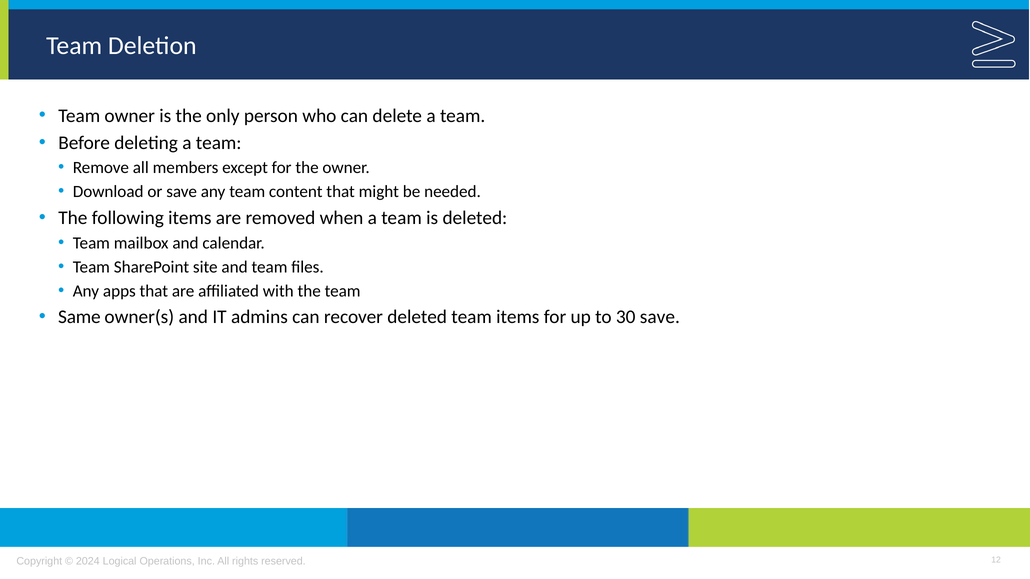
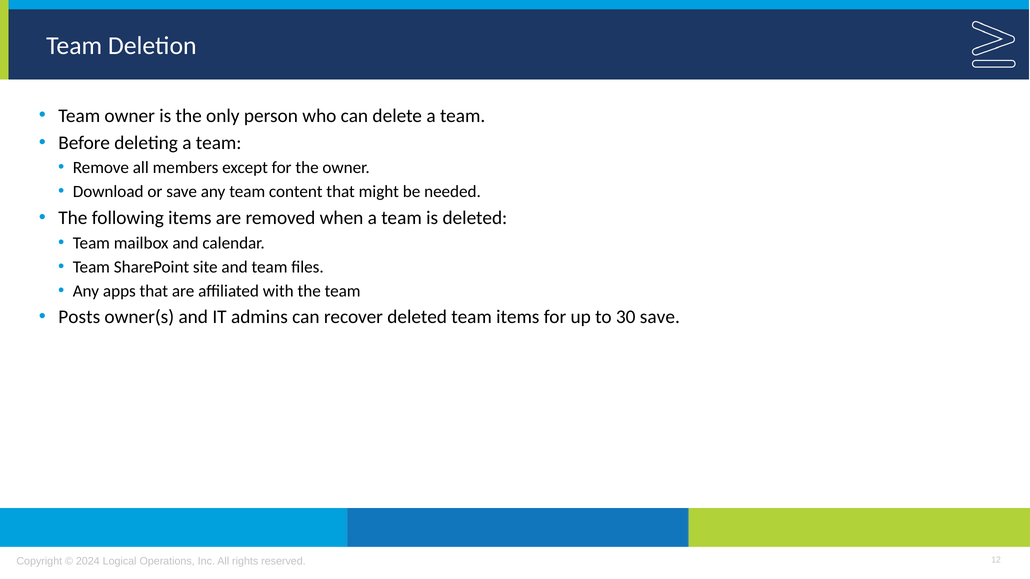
Same: Same -> Posts
